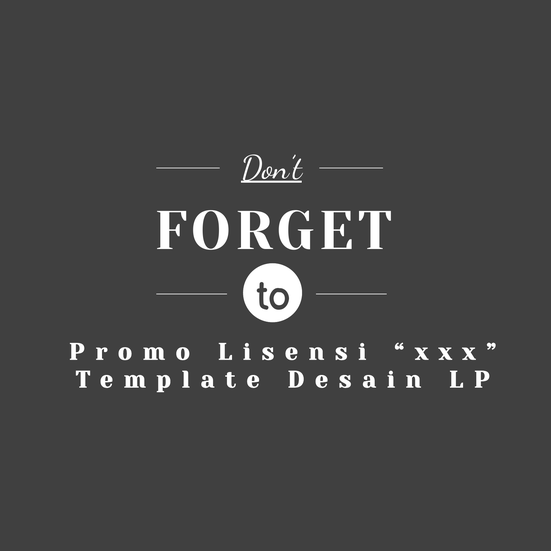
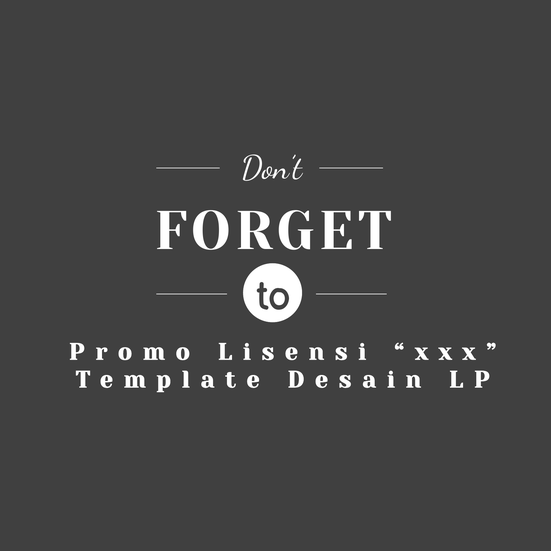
Don’t underline: present -> none
